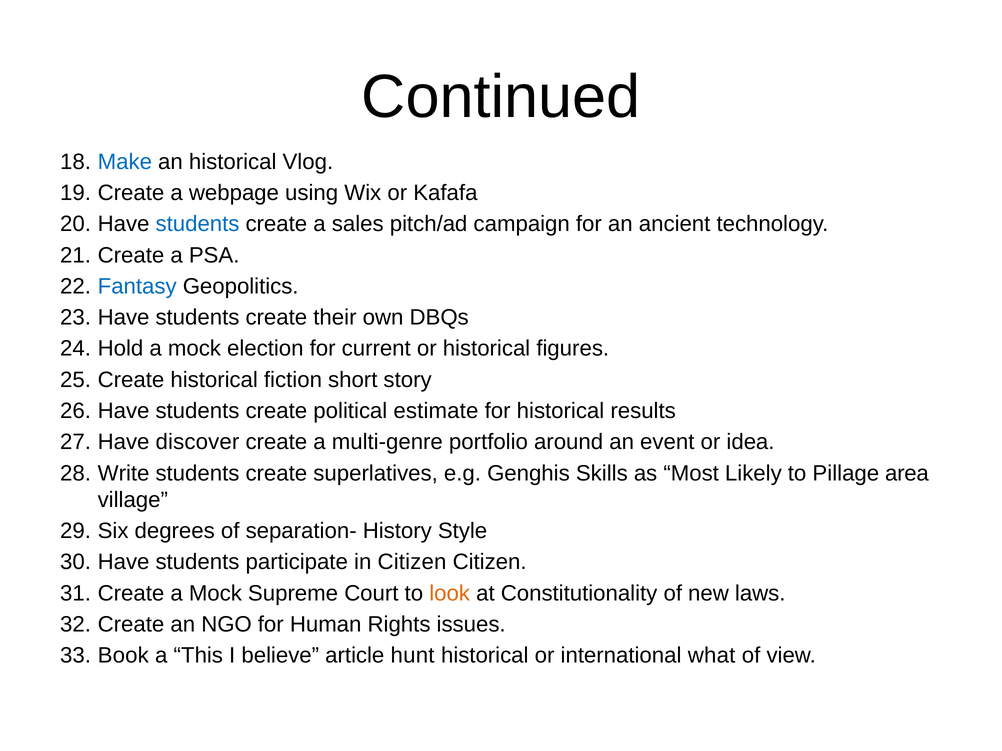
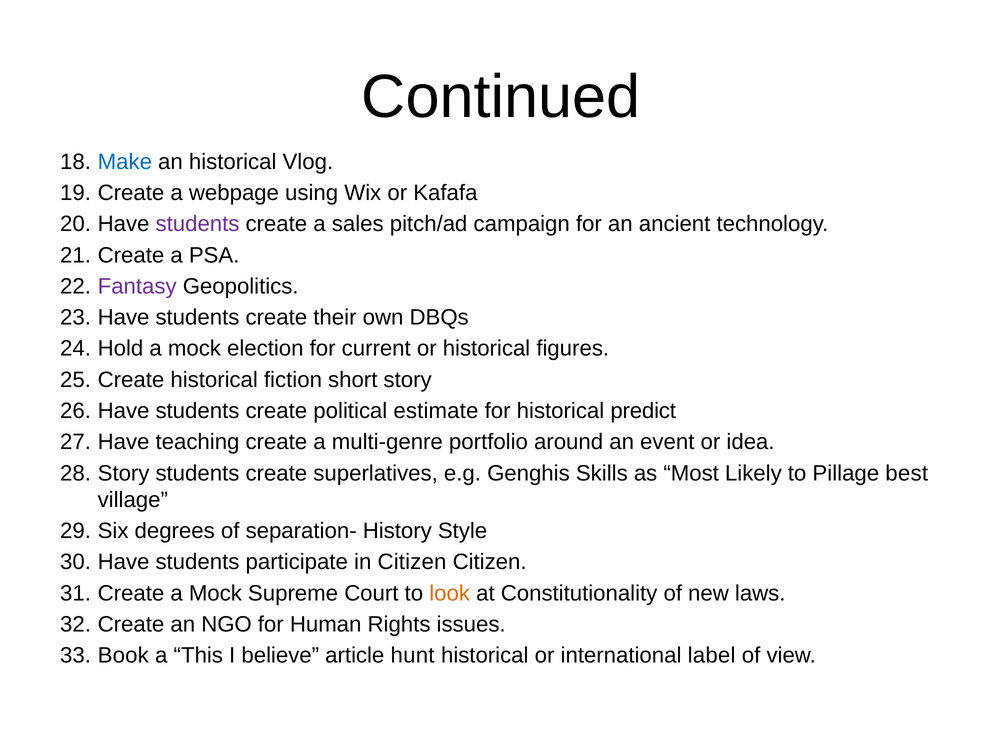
students at (198, 224) colour: blue -> purple
Fantasy colour: blue -> purple
results: results -> predict
discover: discover -> teaching
Write at (124, 473): Write -> Story
area: area -> best
what: what -> label
